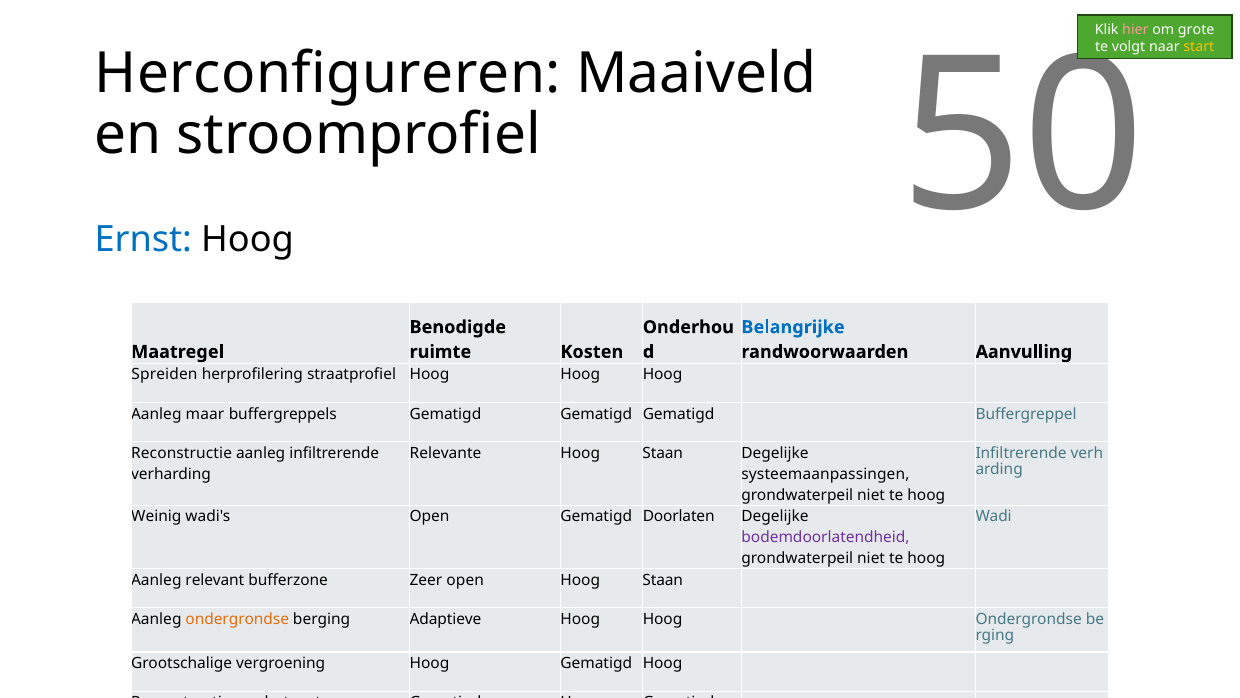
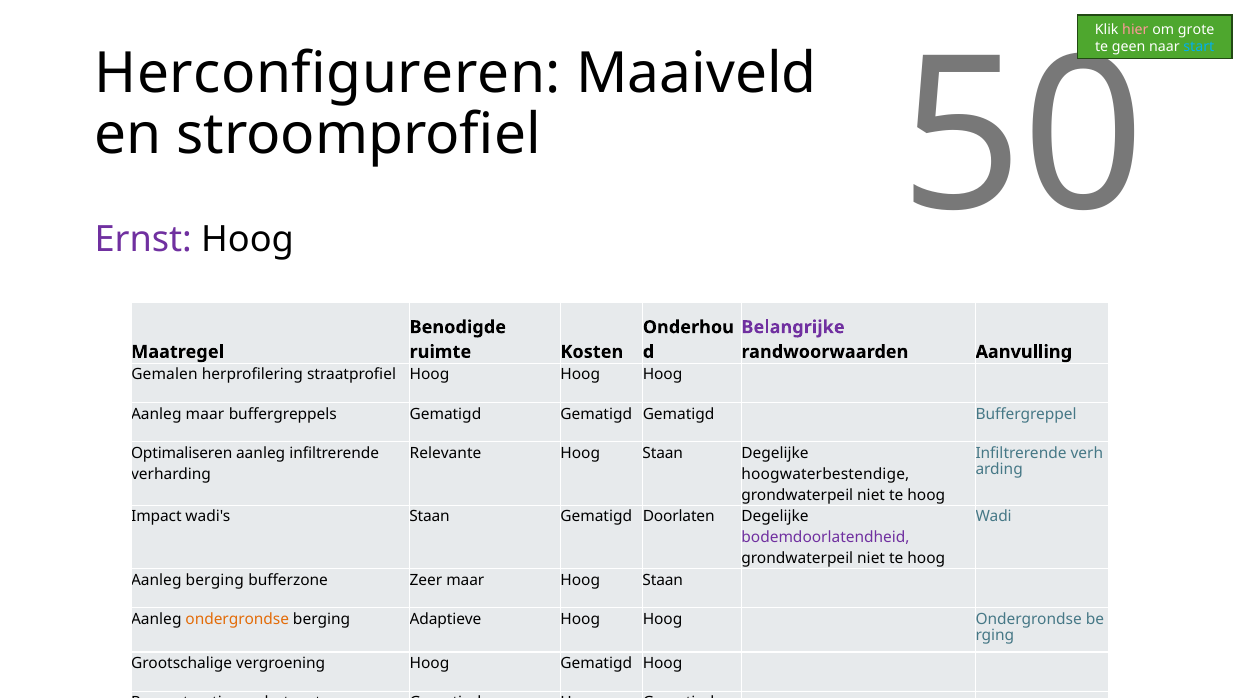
volgt: volgt -> geen
start colour: yellow -> light blue
Ernst colour: blue -> purple
Belangrijke colour: blue -> purple
Spreiden: Spreiden -> Gemalen
Reconstructie at (182, 453): Reconstructie -> Optimaliseren
systeemaanpassingen: systeemaanpassingen -> hoogwaterbestendige
Weinig: Weinig -> Impact
wadi's Open: Open -> Staan
Aanleg relevant: relevant -> berging
Zeer open: open -> maar
